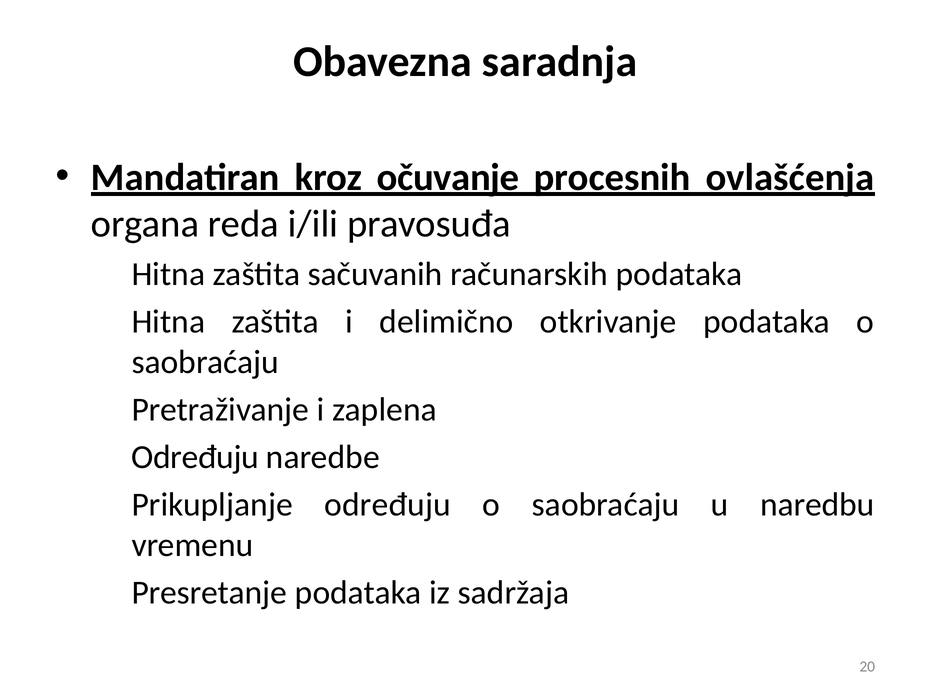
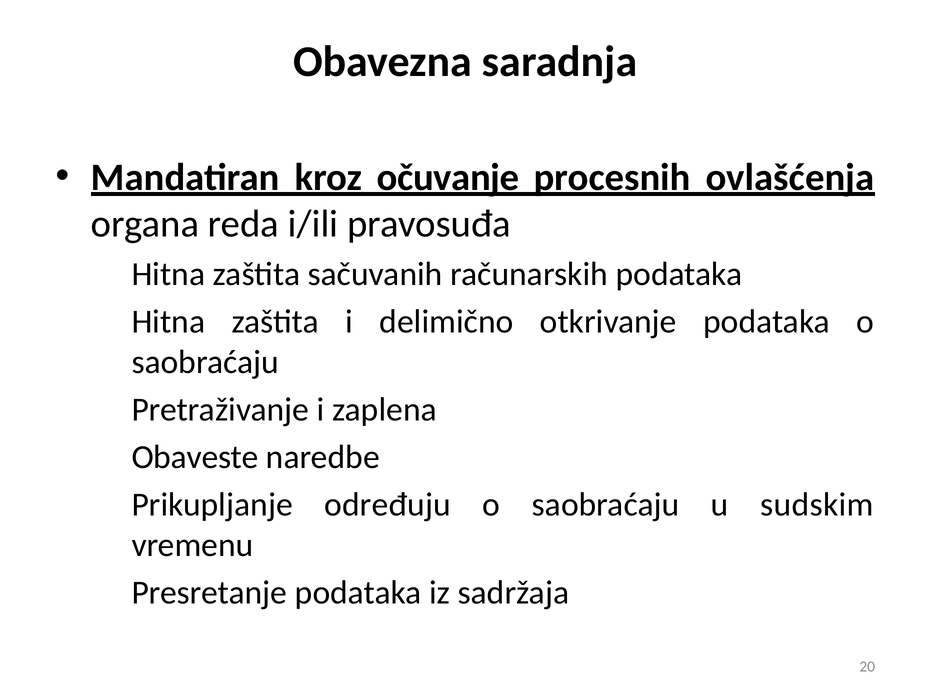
Određuju at (195, 457): Određuju -> Obaveste
naredbu: naredbu -> sudskim
